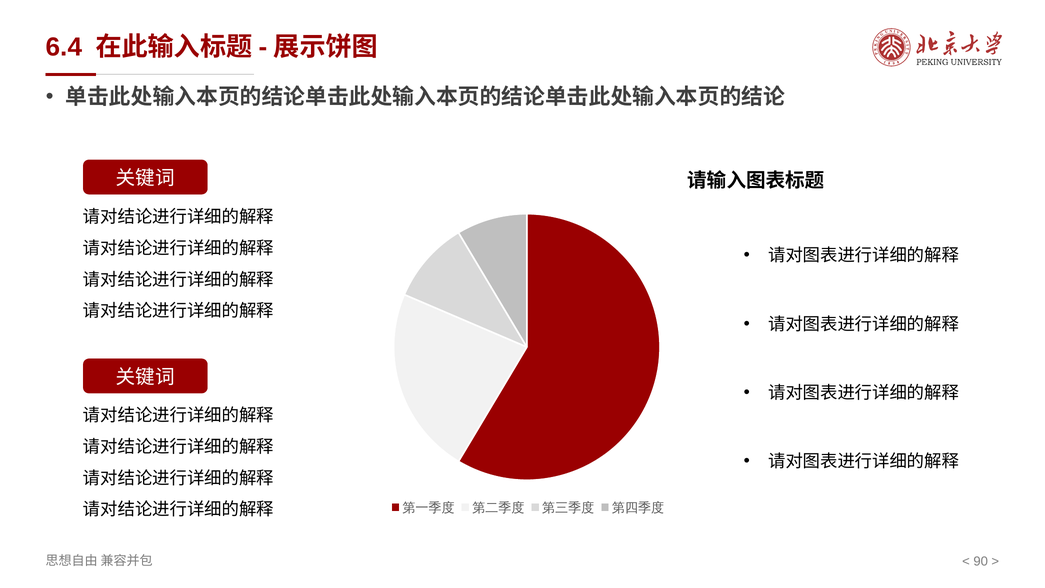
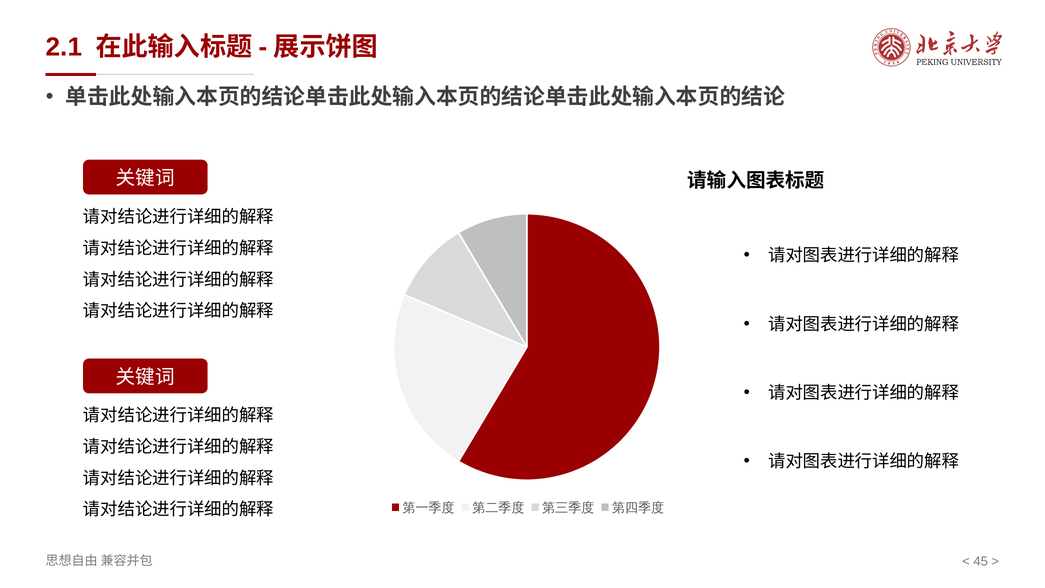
6.4: 6.4 -> 2.1
90: 90 -> 45
